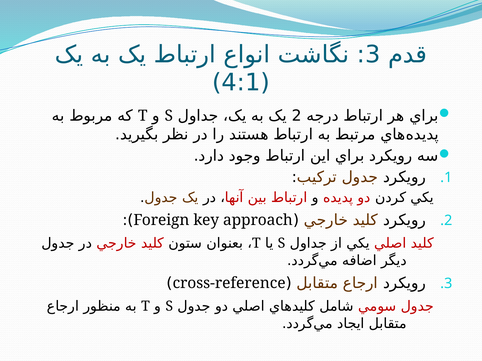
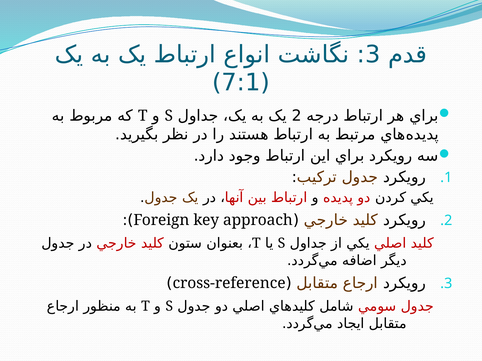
4:1: 4:1 -> 7:1
